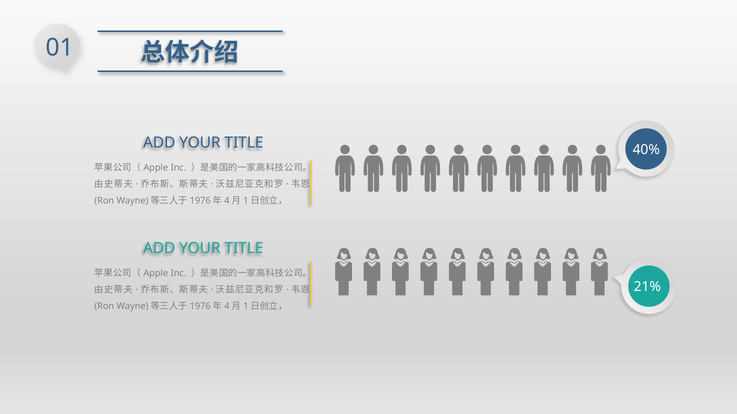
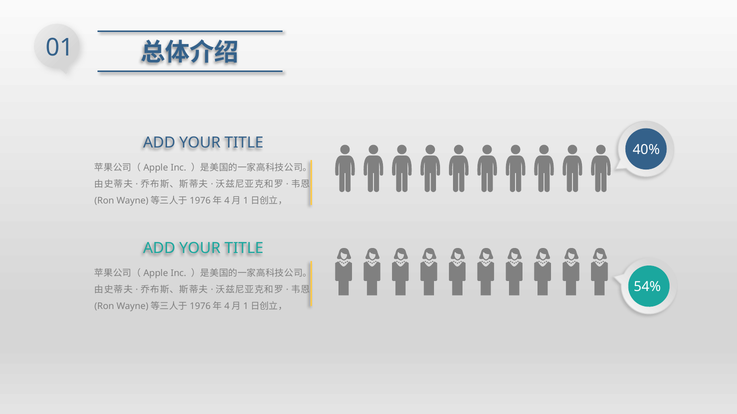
21%: 21% -> 54%
